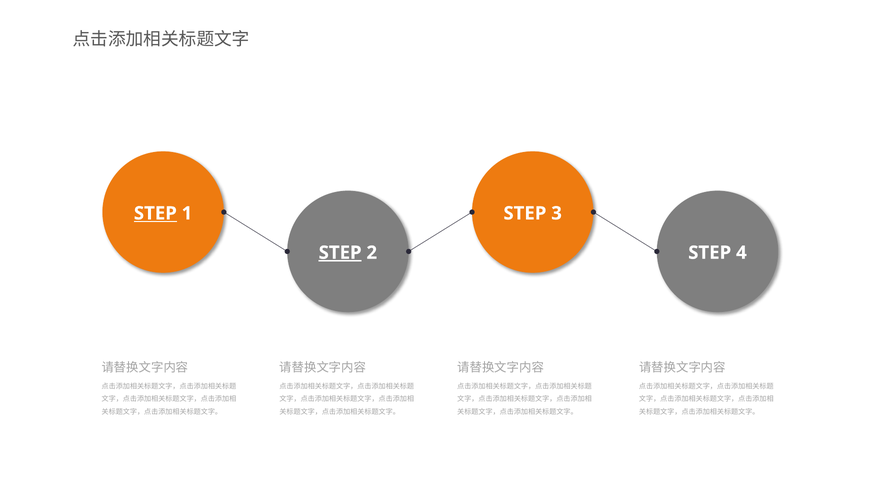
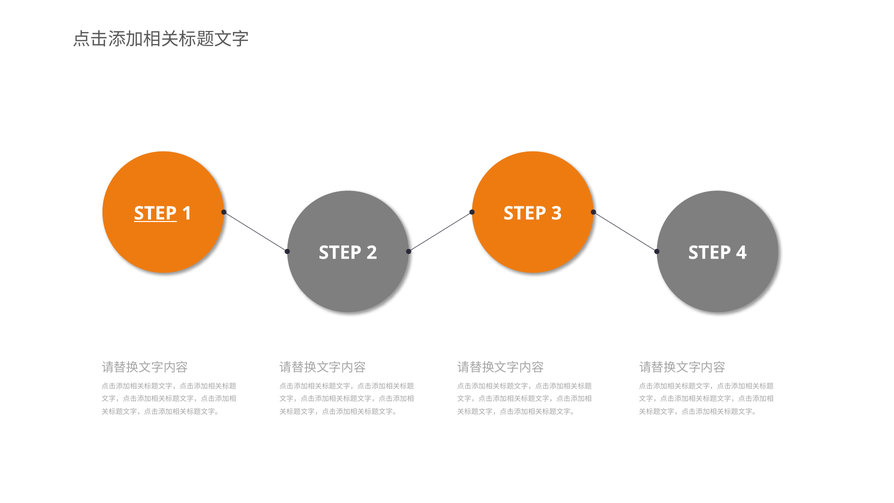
STEP at (340, 253) underline: present -> none
